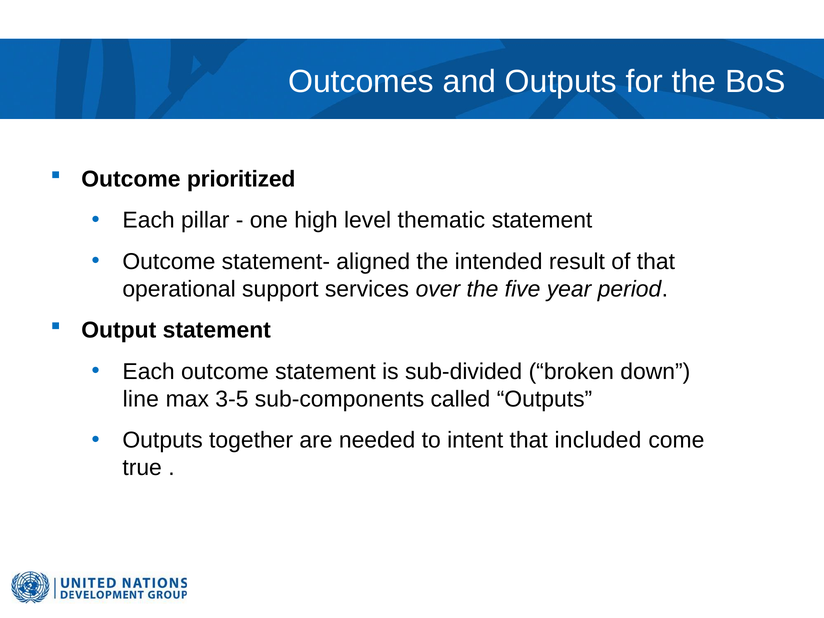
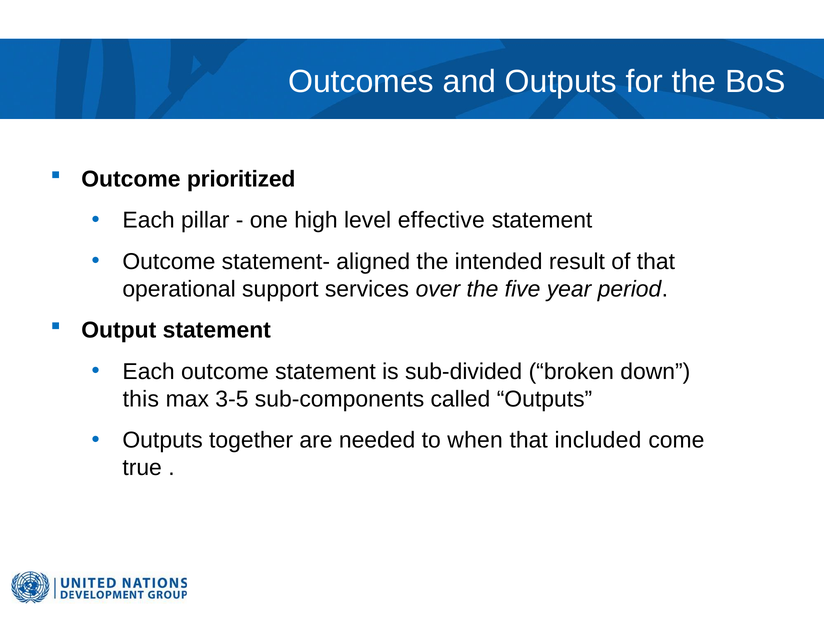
thematic: thematic -> effective
line: line -> this
intent: intent -> when
